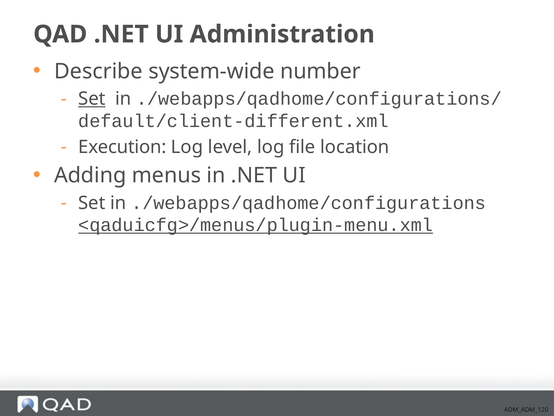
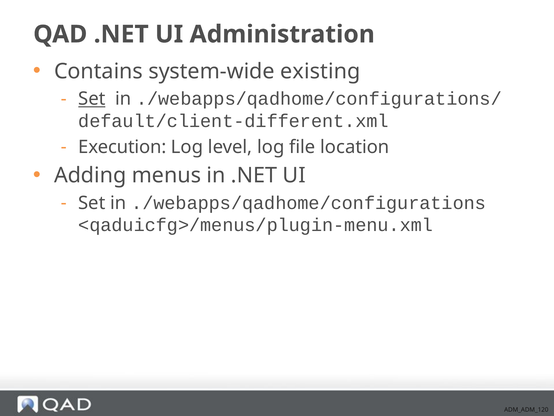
Describe: Describe -> Contains
number: number -> existing
<qaduicfg>/menus/plugin-menu.xml underline: present -> none
